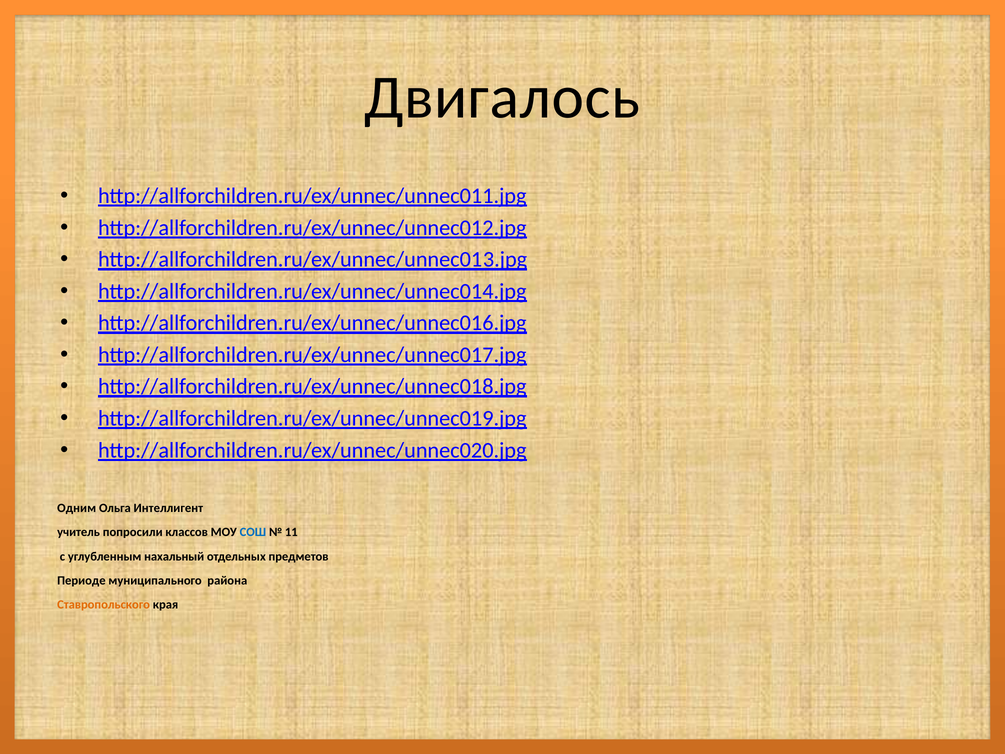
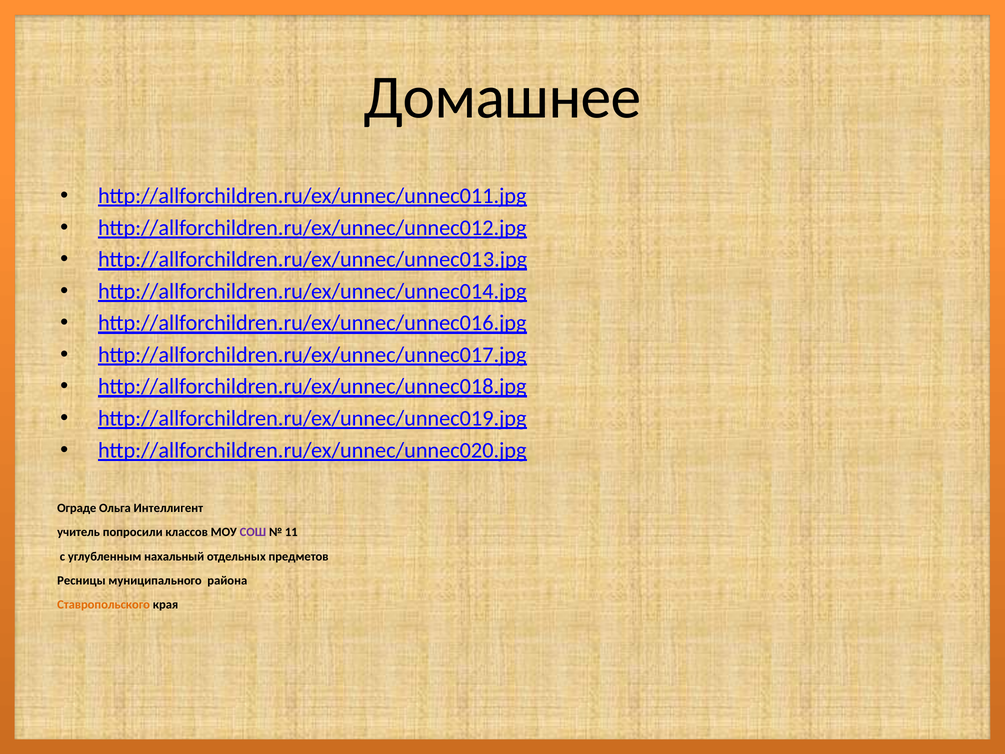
Двигалось: Двигалось -> Домашнее
Одним: Одним -> Ограде
СОШ colour: blue -> purple
Периоде: Периоде -> Ресницы
